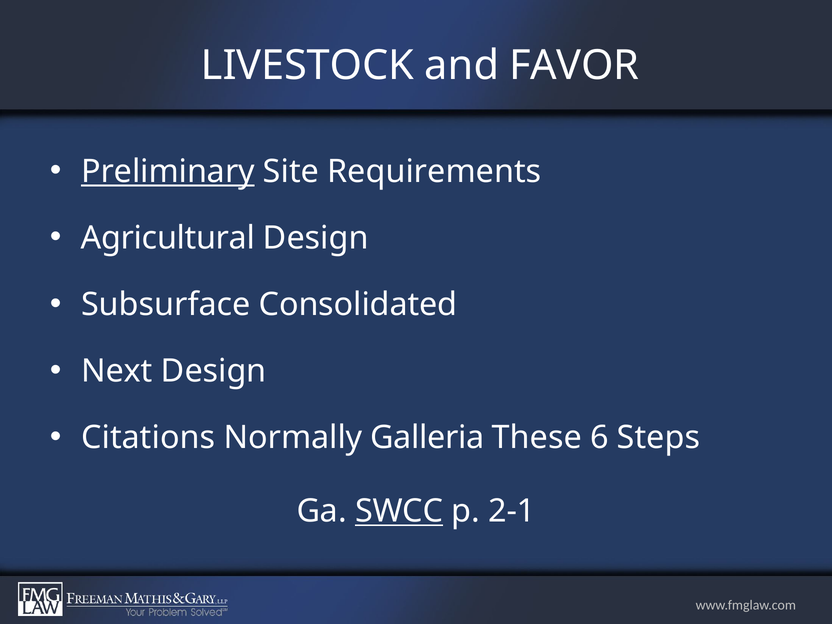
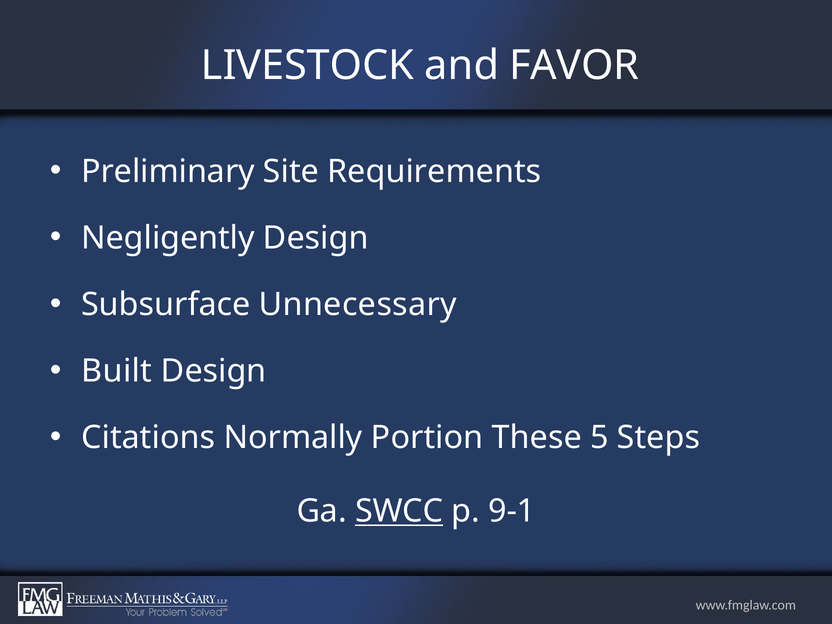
Preliminary underline: present -> none
Agricultural: Agricultural -> Negligently
Consolidated: Consolidated -> Unnecessary
Next: Next -> Built
Galleria: Galleria -> Portion
6: 6 -> 5
2-1: 2-1 -> 9-1
